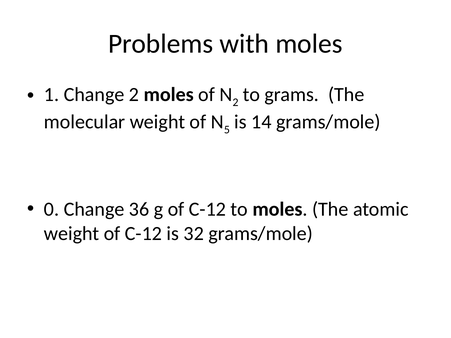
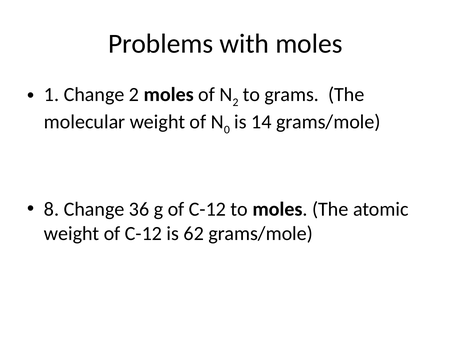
5: 5 -> 0
0: 0 -> 8
32: 32 -> 62
